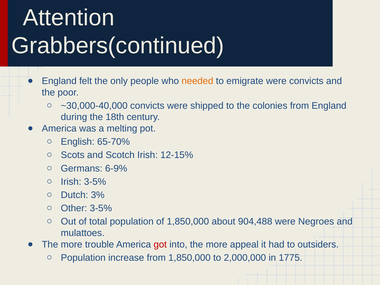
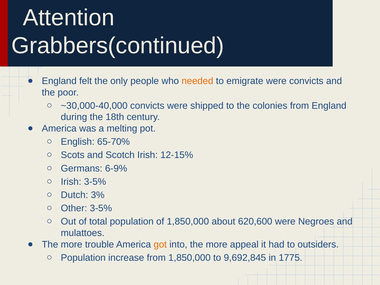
904,488: 904,488 -> 620,600
got colour: red -> orange
2,000,000: 2,000,000 -> 9,692,845
